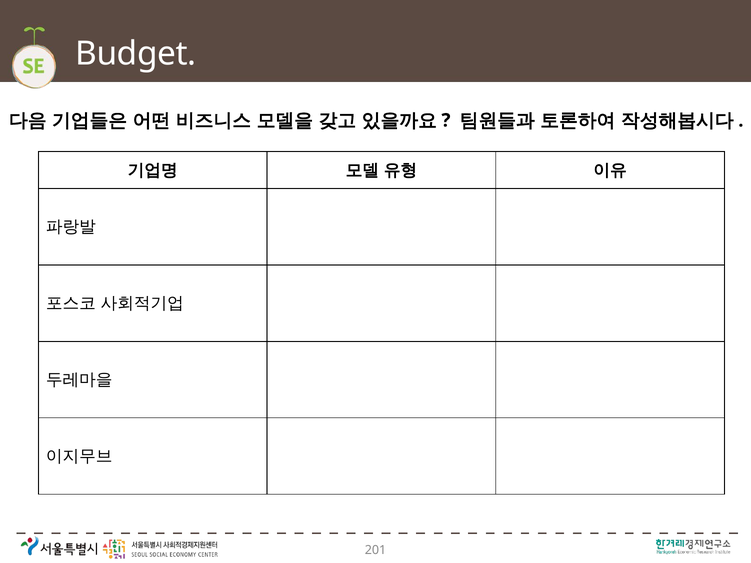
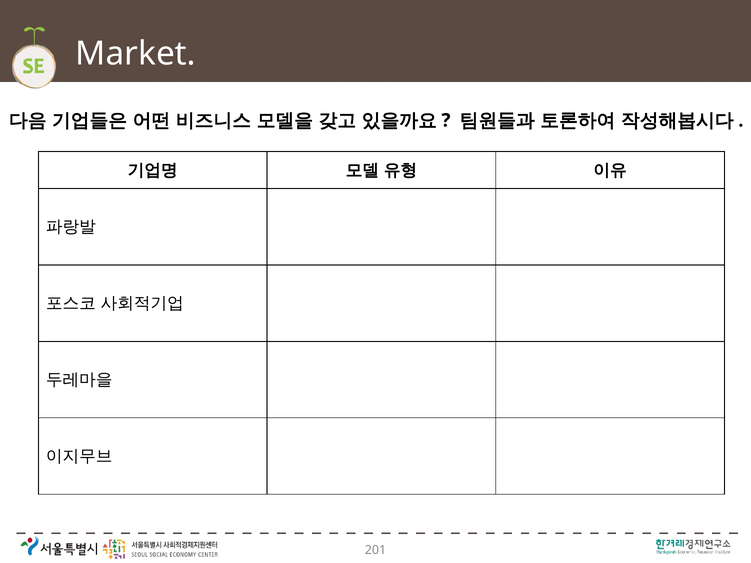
Budget: Budget -> Market
